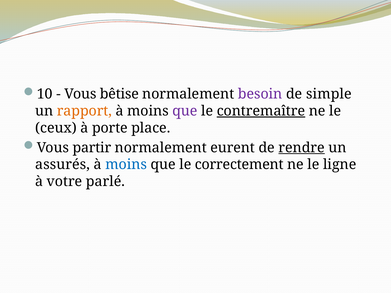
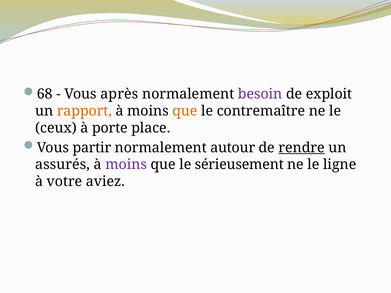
10: 10 -> 68
bêtise: bêtise -> après
simple: simple -> exploit
que at (185, 111) colour: purple -> orange
contremaître underline: present -> none
eurent: eurent -> autour
moins at (126, 165) colour: blue -> purple
correctement: correctement -> sérieusement
parlé: parlé -> aviez
